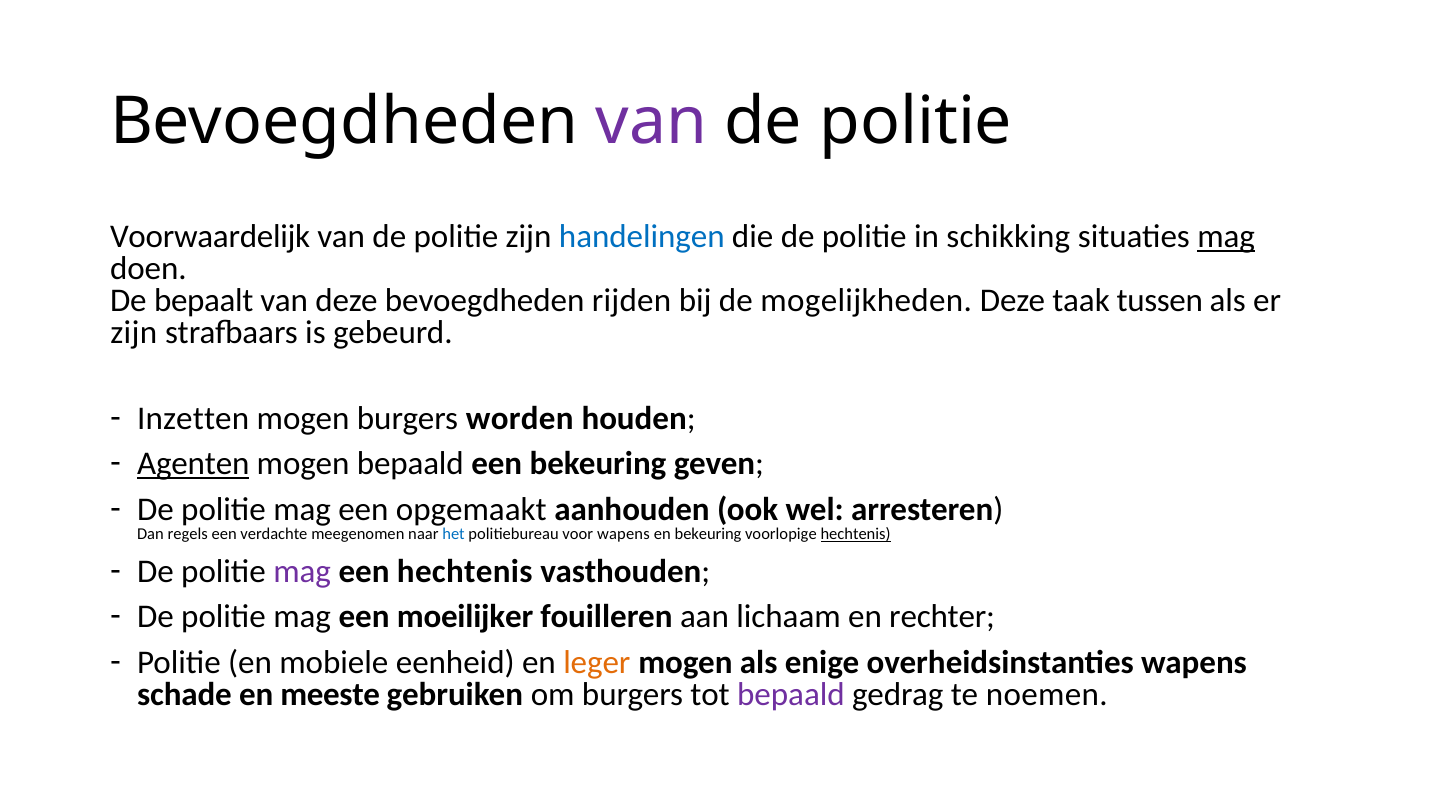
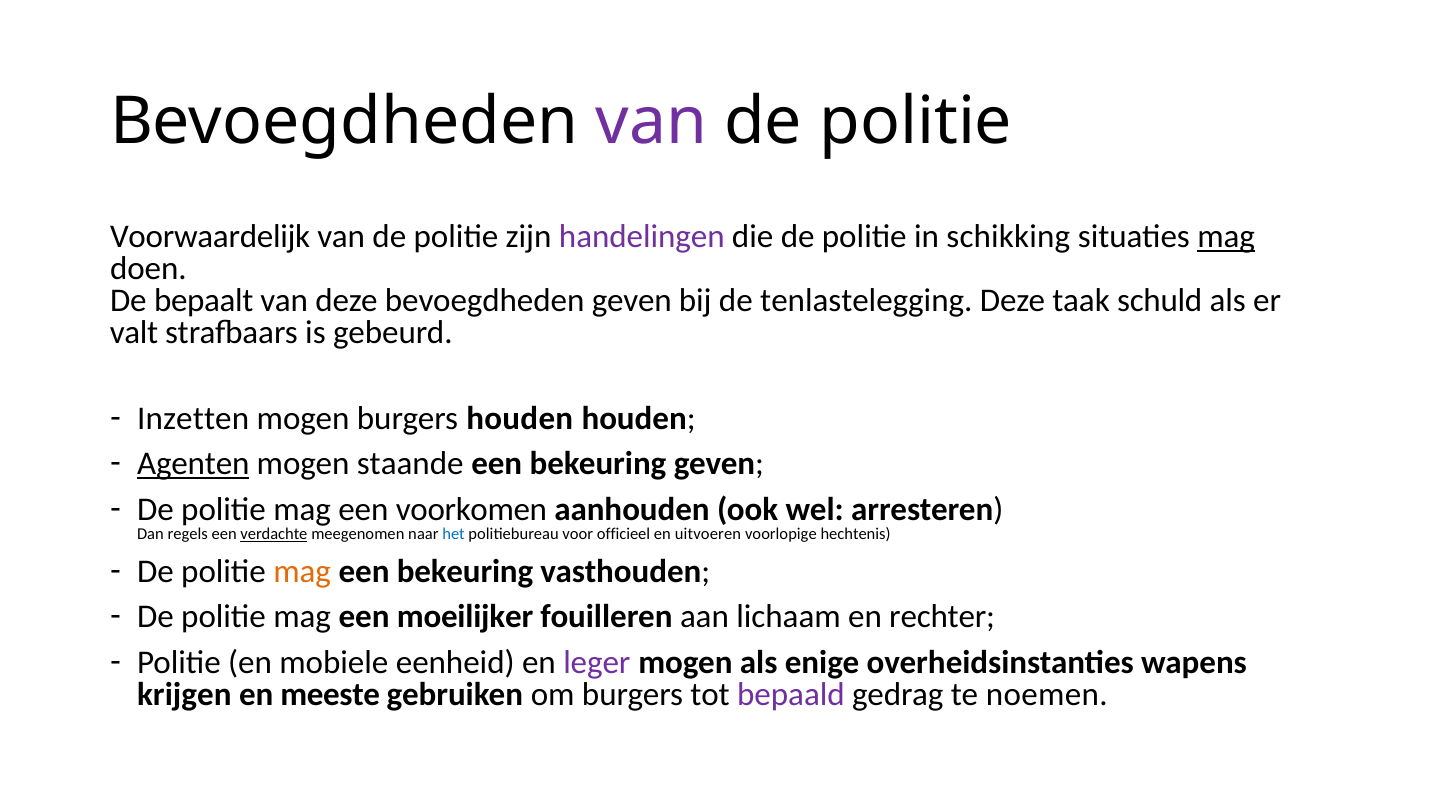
handelingen colour: blue -> purple
bevoegdheden rijden: rijden -> geven
mogelijkheden: mogelijkheden -> tenlastelegging
tussen: tussen -> schuld
zijn at (134, 333): zijn -> valt
burgers worden: worden -> houden
mogen bepaald: bepaald -> staande
opgemaakt: opgemaakt -> voorkomen
verdachte underline: none -> present
voor wapens: wapens -> officieel
en bekeuring: bekeuring -> uitvoeren
hechtenis at (856, 534) underline: present -> none
mag at (302, 571) colour: purple -> orange
hechtenis at (465, 571): hechtenis -> bekeuring
leger colour: orange -> purple
schade: schade -> krijgen
